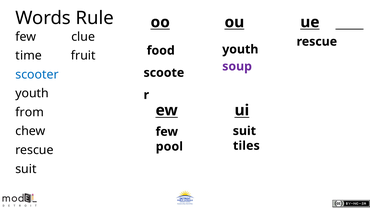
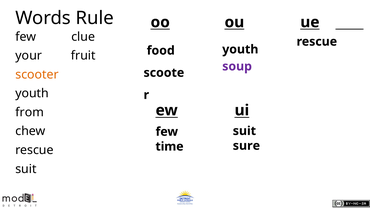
time: time -> your
scooter colour: blue -> orange
tiles: tiles -> sure
pool: pool -> time
